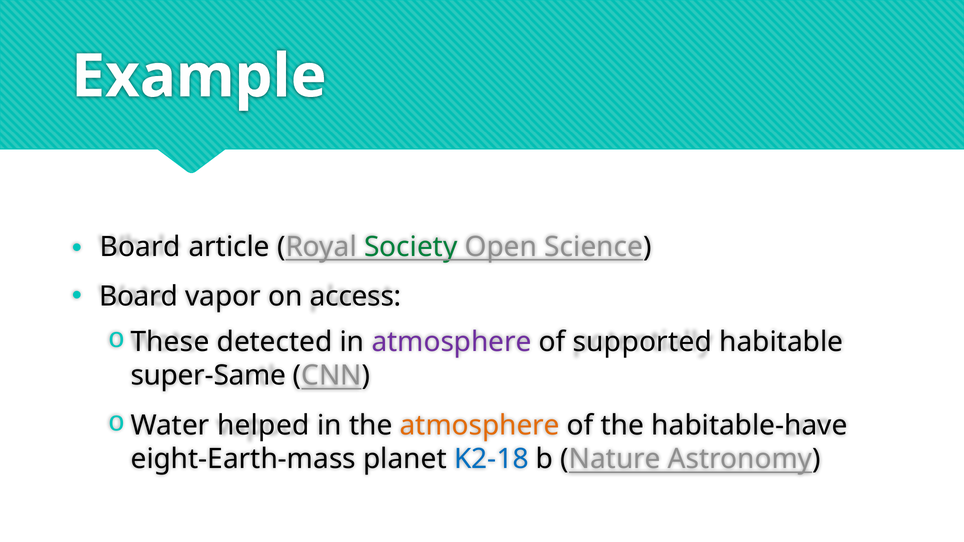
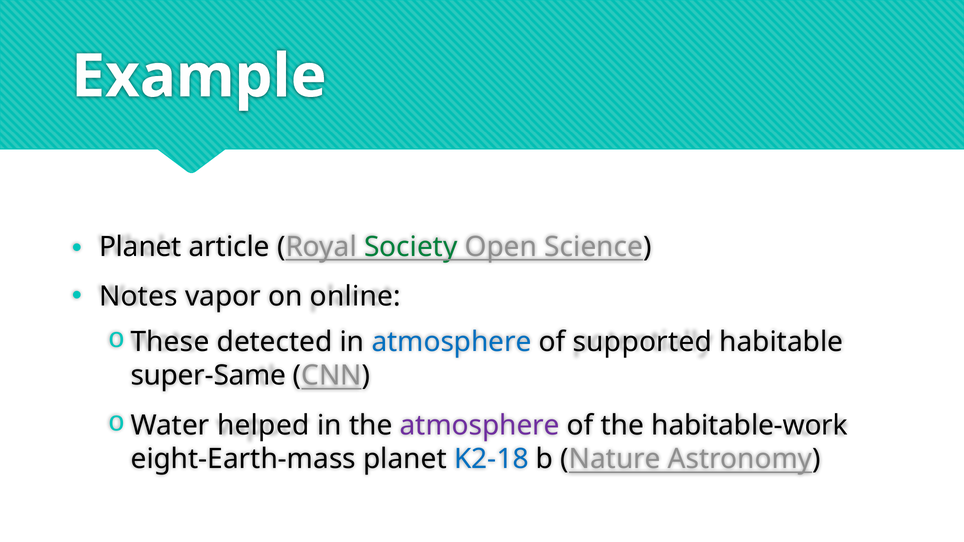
Board at (140, 247): Board -> Planet
Board at (139, 297): Board -> Notes
access: access -> online
atmosphere at (452, 342) colour: purple -> blue
atmosphere at (480, 426) colour: orange -> purple
habitable-have: habitable-have -> habitable-work
